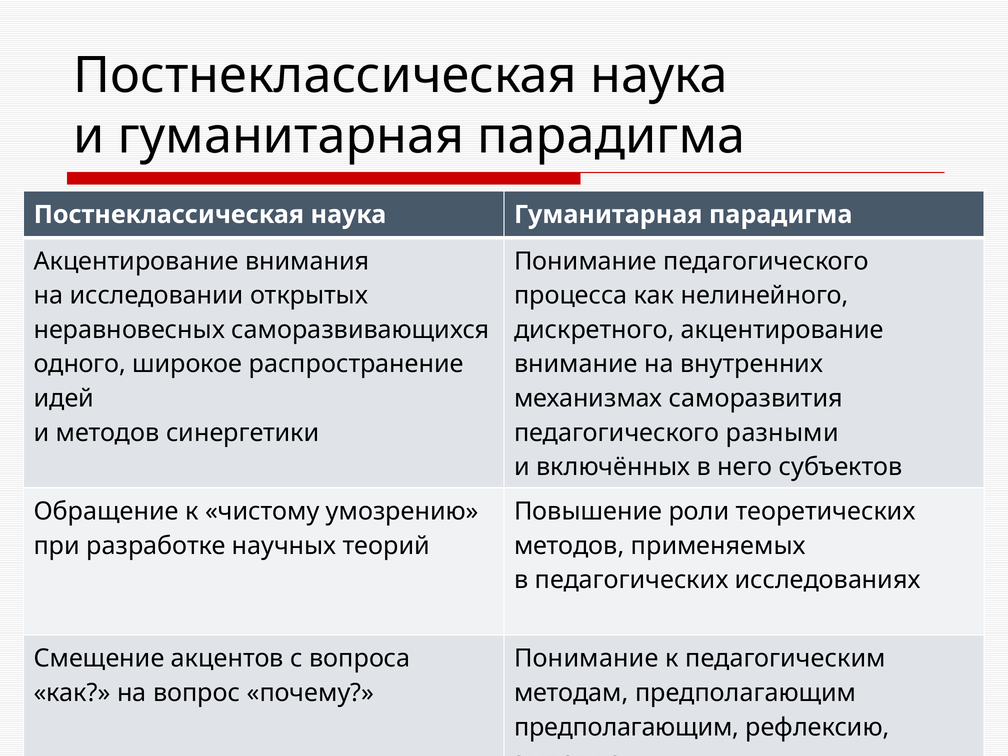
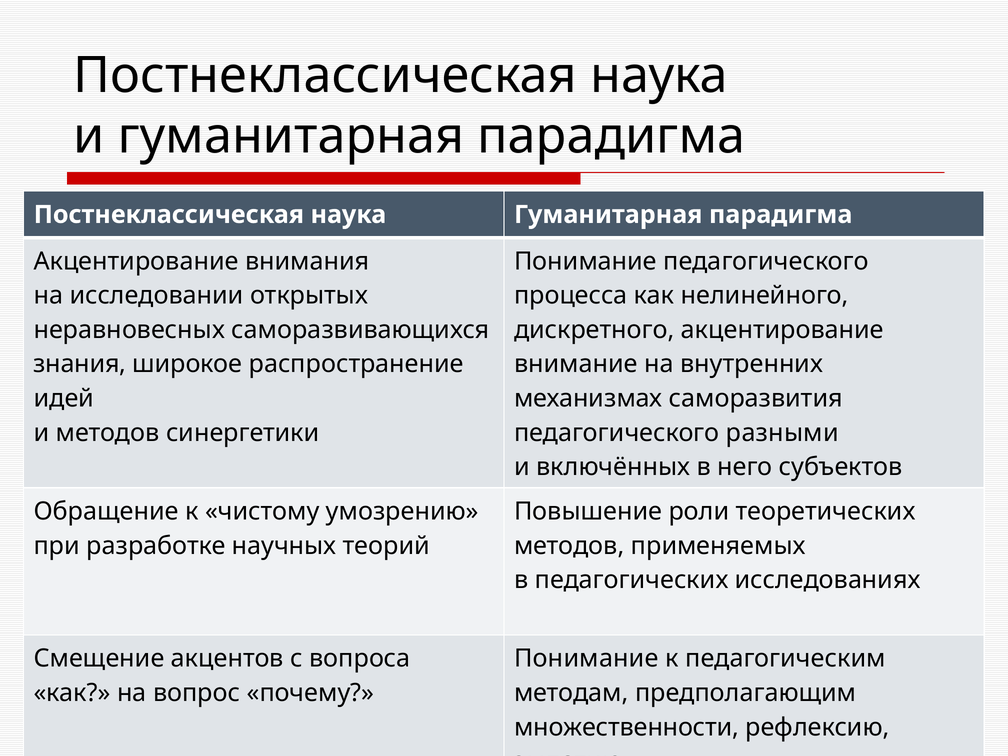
одного: одного -> знания
предполагающим at (627, 727): предполагающим -> множественности
